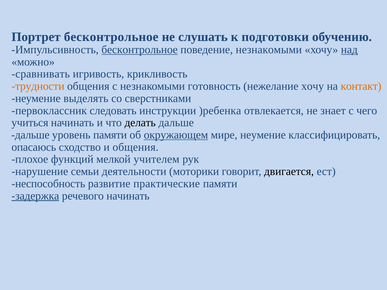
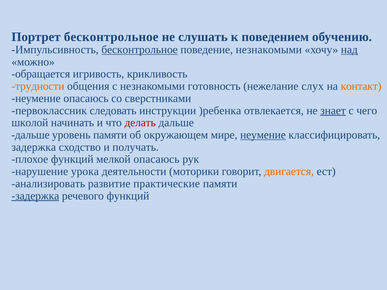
подготовки: подготовки -> поведением
сравнивать: сравнивать -> обращается
нежелание хочу: хочу -> слух
неумение выделять: выделять -> опасаюсь
знает underline: none -> present
учиться: учиться -> школой
делать colour: black -> red
окружающем underline: present -> none
неумение at (263, 135) underline: none -> present
опасаюсь at (34, 147): опасаюсь -> задержка
и общения: общения -> получать
мелкой учителем: учителем -> опасаюсь
семьи: семьи -> урока
двигается colour: black -> orange
неспособность: неспособность -> анализировать
речевого начинать: начинать -> функций
